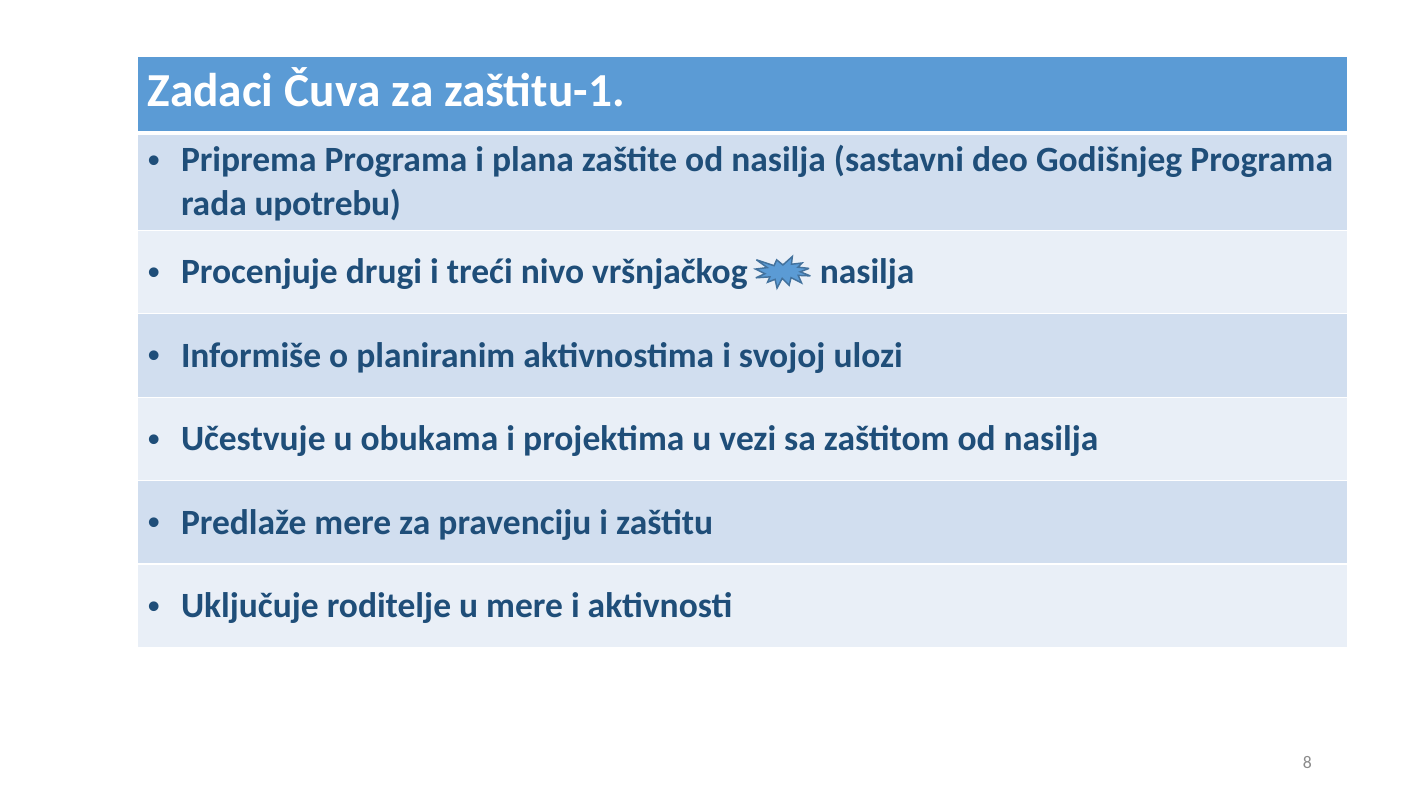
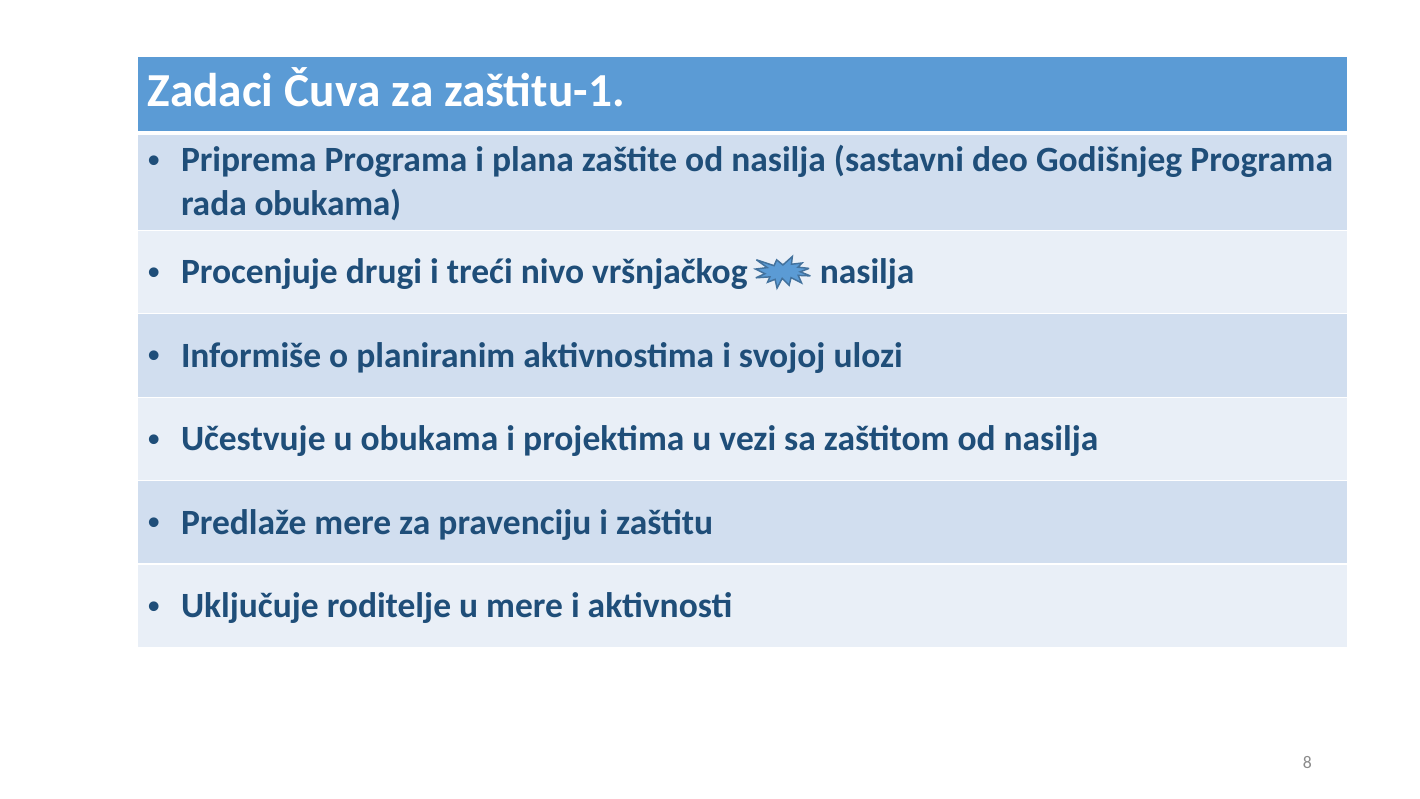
rada upotrebu: upotrebu -> obukama
